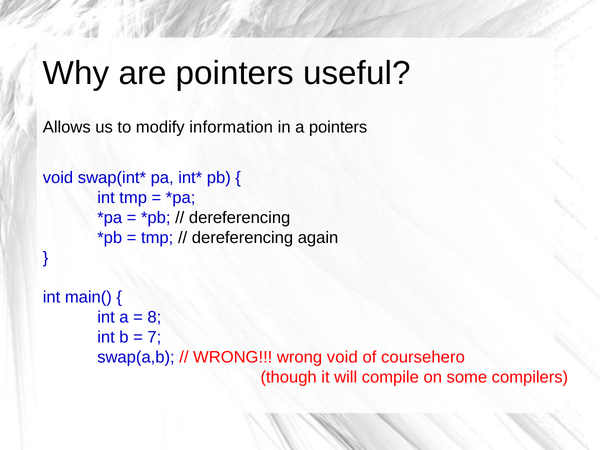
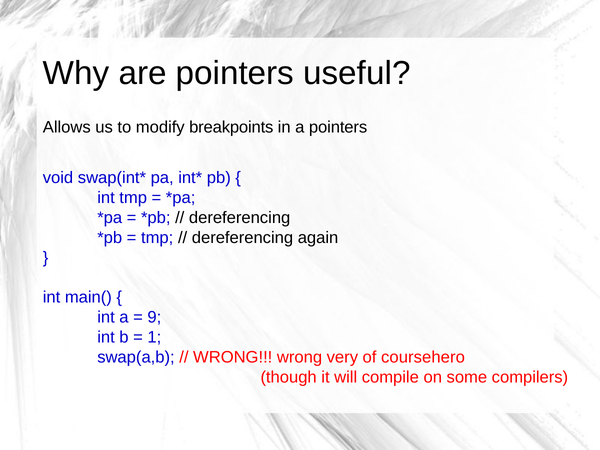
information: information -> breakpoints
8: 8 -> 9
7: 7 -> 1
wrong void: void -> very
